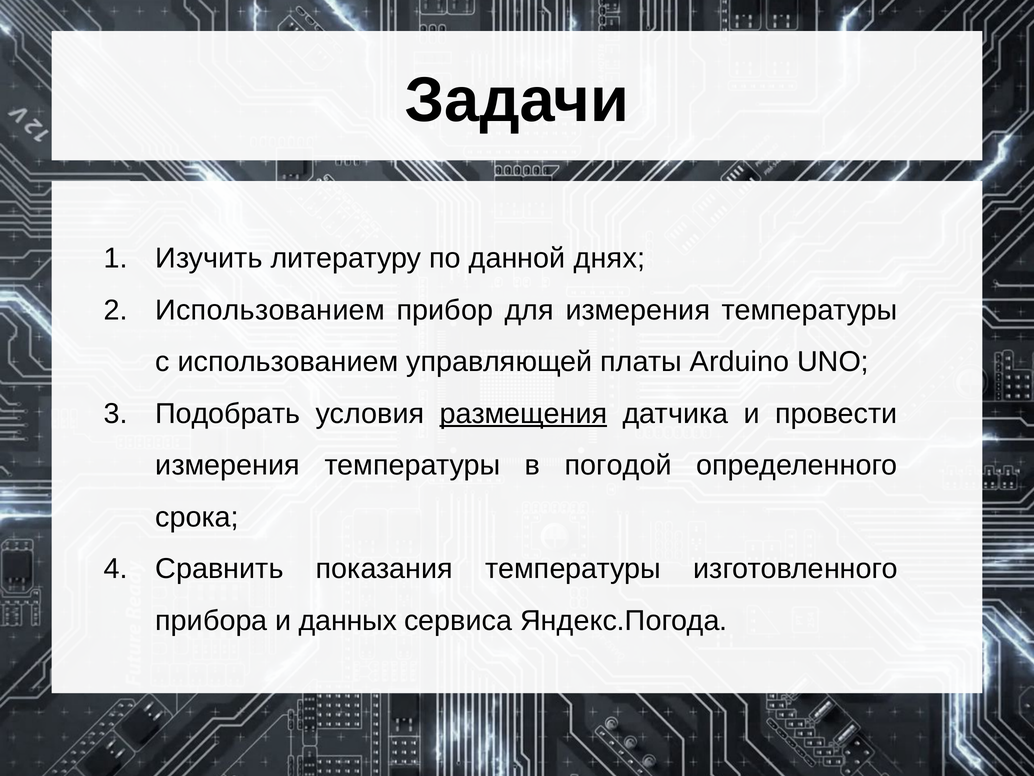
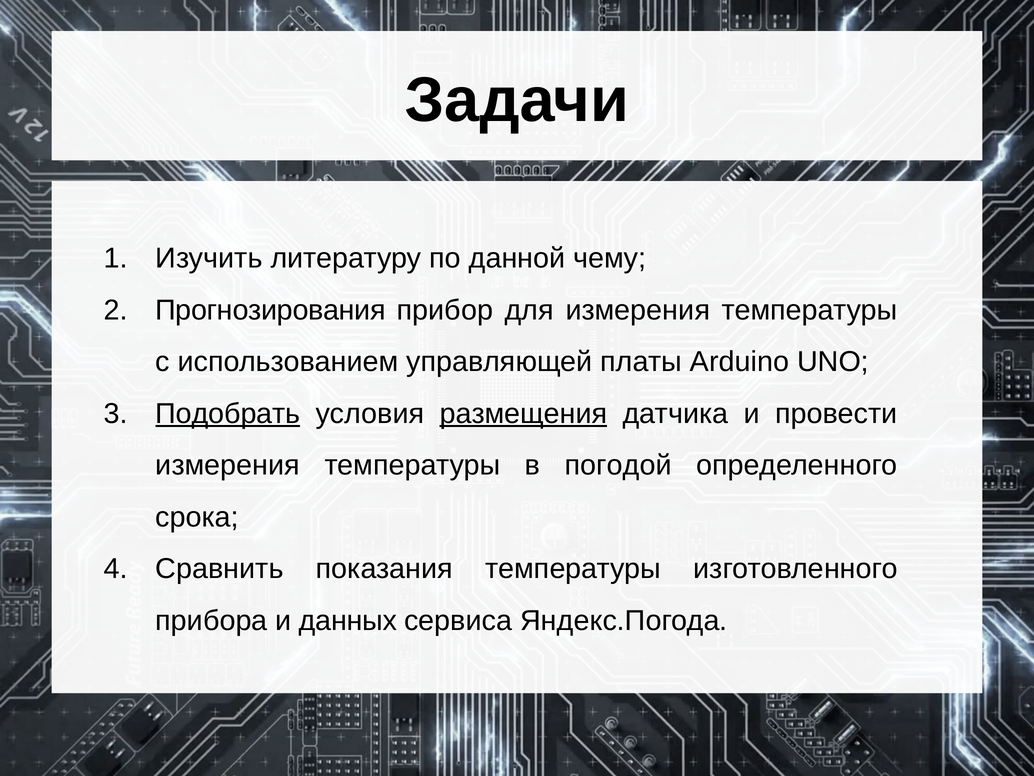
днях: днях -> чему
Использованием at (270, 310): Использованием -> Прогнозирования
Подобрать underline: none -> present
